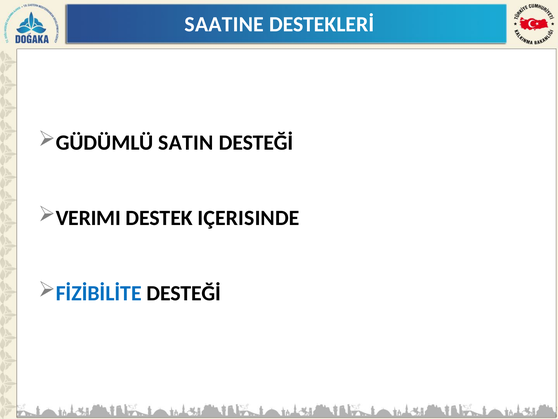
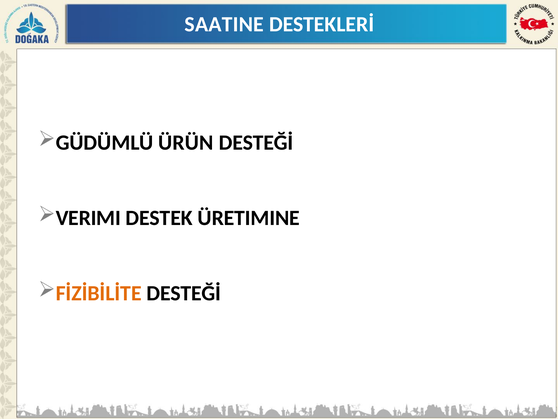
SATIN: SATIN -> ÜRÜN
IÇERISINDE: IÇERISINDE -> ÜRETIMINE
FİZİBİLİTE colour: blue -> orange
